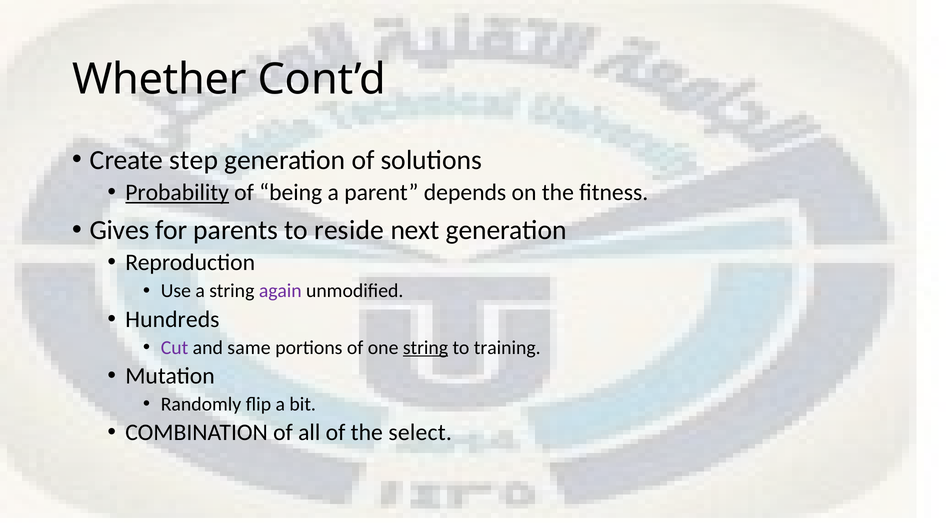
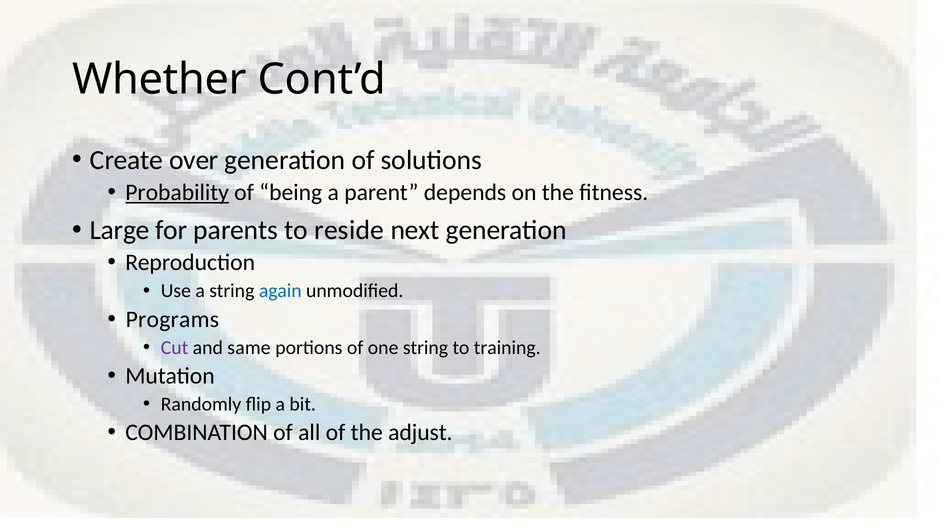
step: step -> over
Gives: Gives -> Large
again colour: purple -> blue
Hundreds: Hundreds -> Programs
string at (425, 348) underline: present -> none
select: select -> adjust
